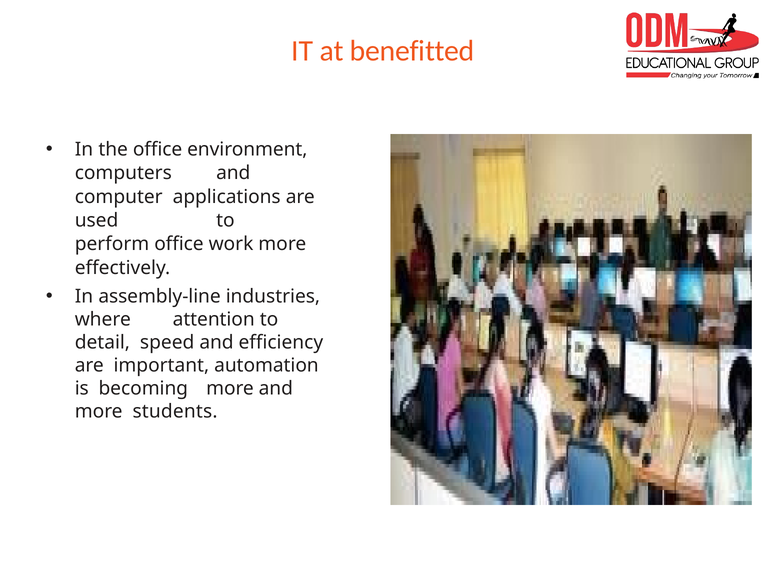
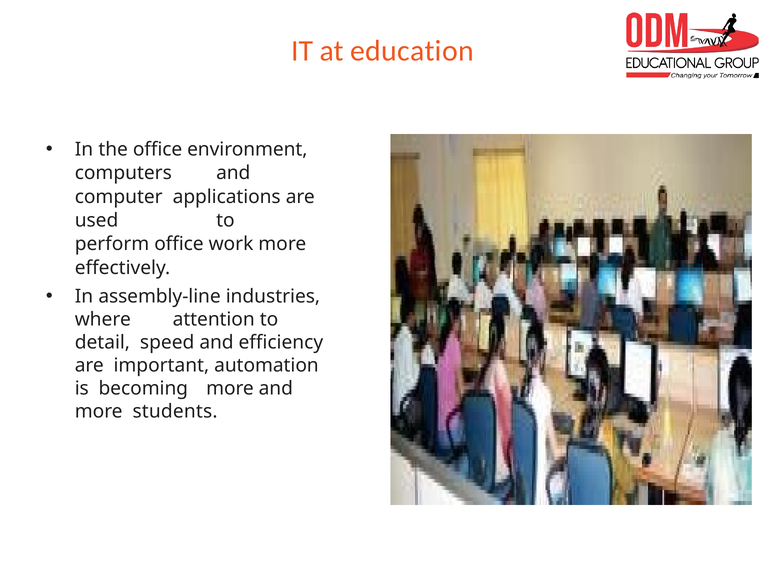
benefitted: benefitted -> education
